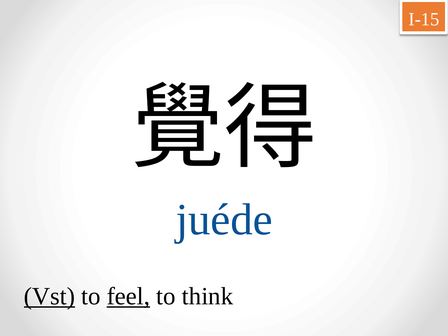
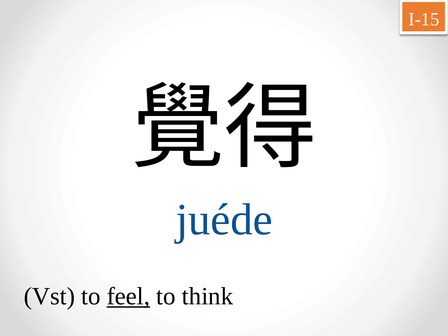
Vst underline: present -> none
